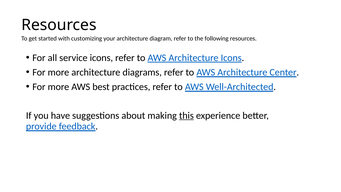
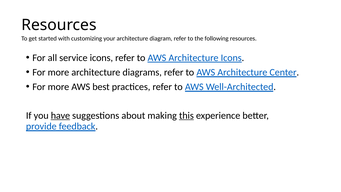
have underline: none -> present
